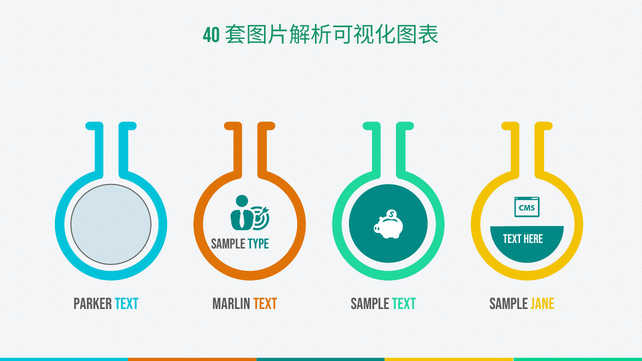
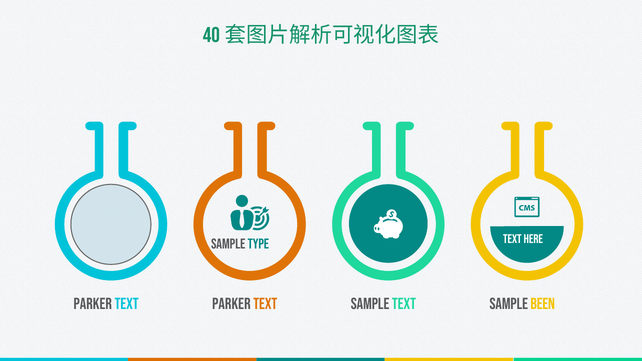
TEXT MARLIN: MARLIN -> PARKER
JANE: JANE -> BEEN
